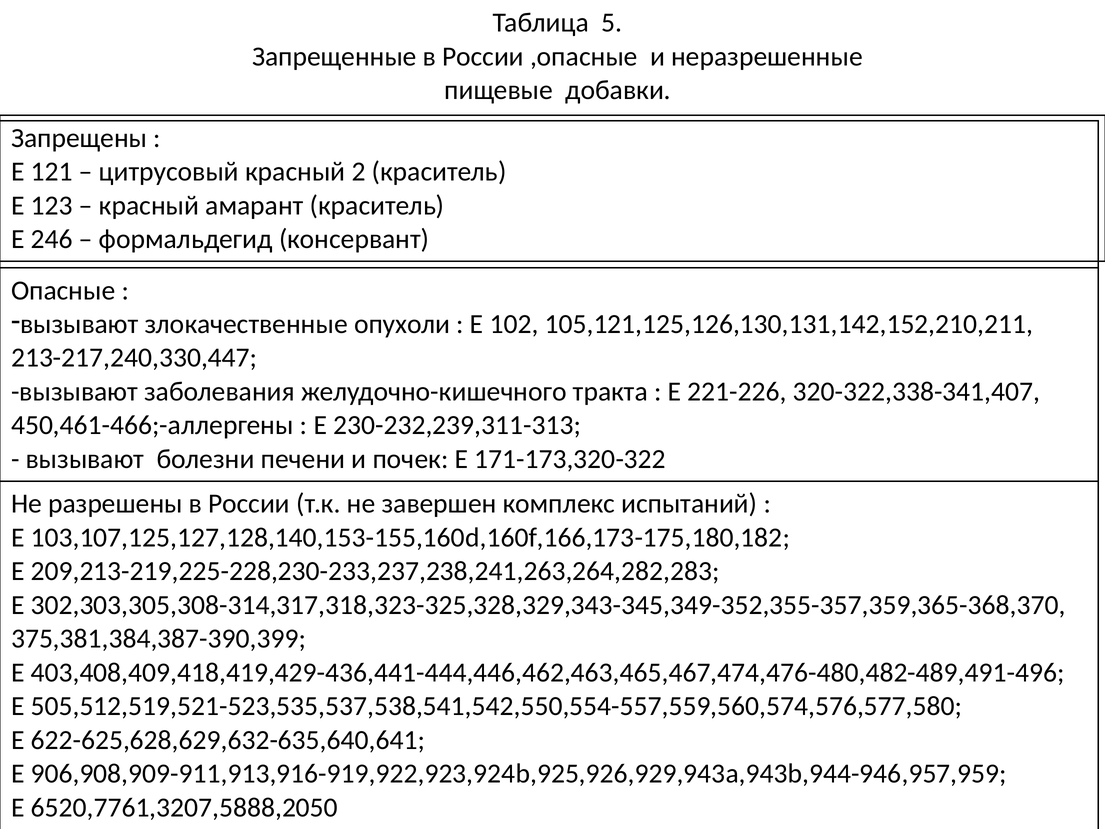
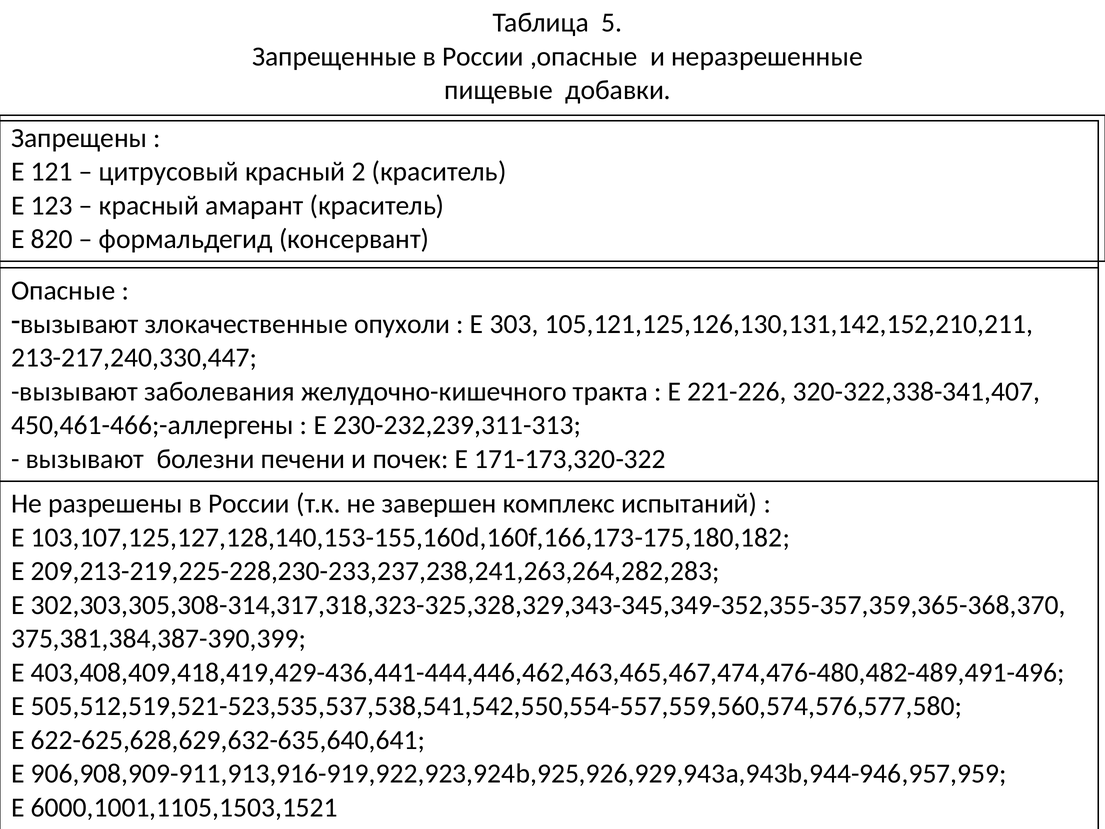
246: 246 -> 820
102: 102 -> 303
6520,7761,3207,5888,2050: 6520,7761,3207,5888,2050 -> 6000,1001,1105,1503,1521
